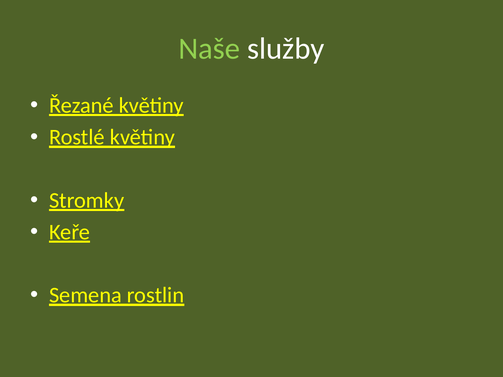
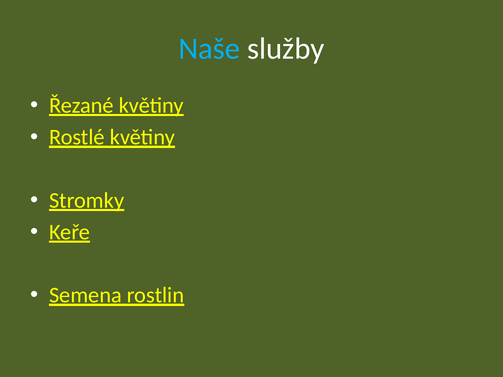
Naše colour: light green -> light blue
